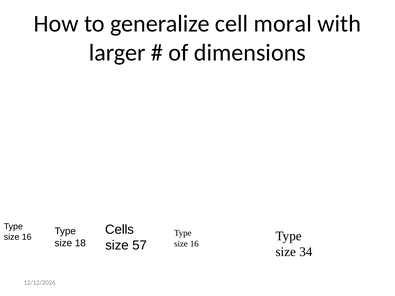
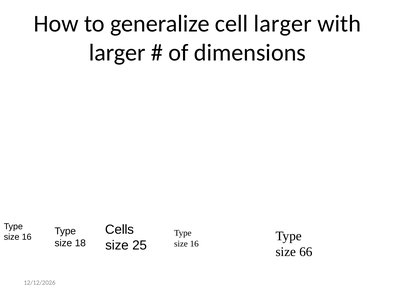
cell moral: moral -> larger
57: 57 -> 25
34: 34 -> 66
